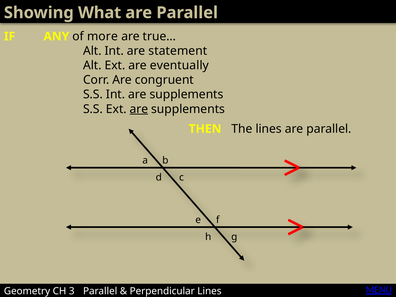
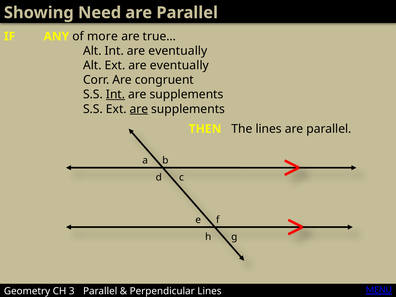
What: What -> Need
Int are statement: statement -> eventually
Int at (115, 94) underline: none -> present
